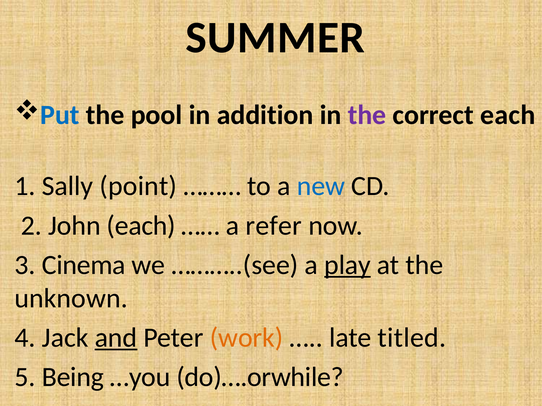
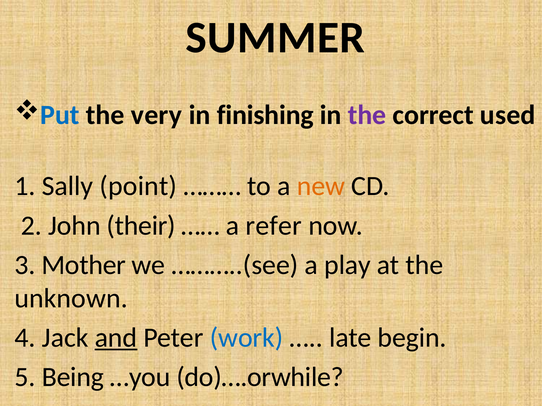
pool: pool -> very
addition: addition -> finishing
correct each: each -> used
new colour: blue -> orange
John each: each -> their
Cinema: Cinema -> Mother
play underline: present -> none
work colour: orange -> blue
titled: titled -> begin
